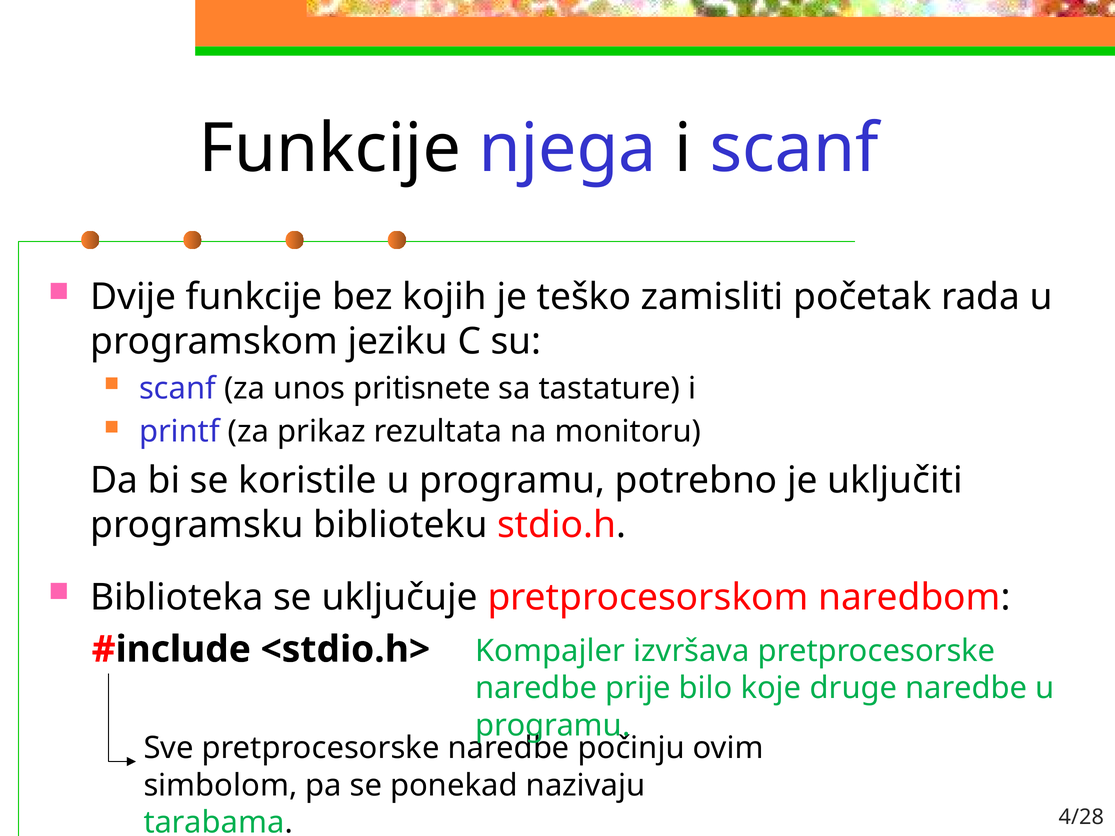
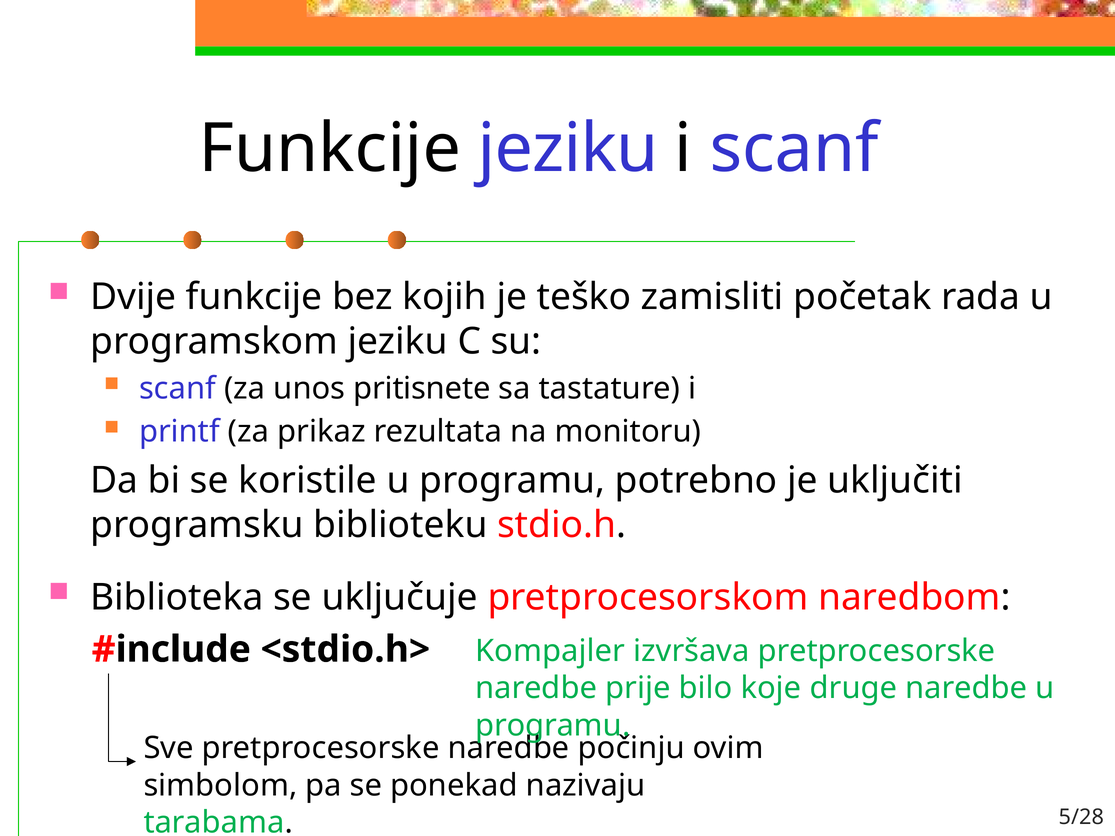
Funkcije njega: njega -> jeziku
4/28: 4/28 -> 5/28
